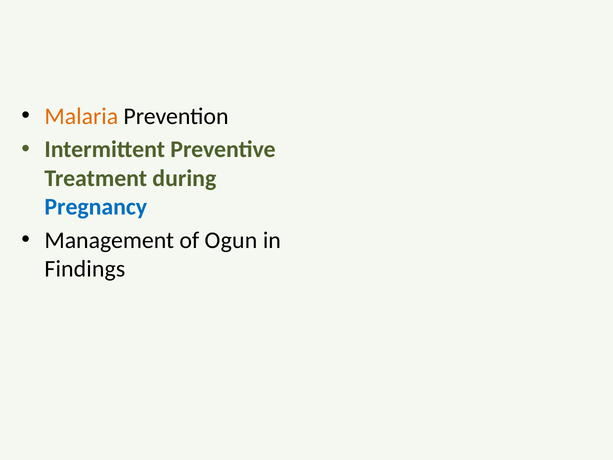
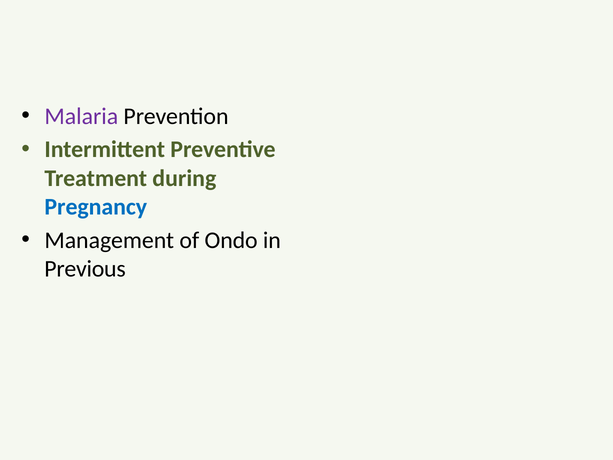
Malaria colour: orange -> purple
Ogun: Ogun -> Ondo
Findings: Findings -> Previous
